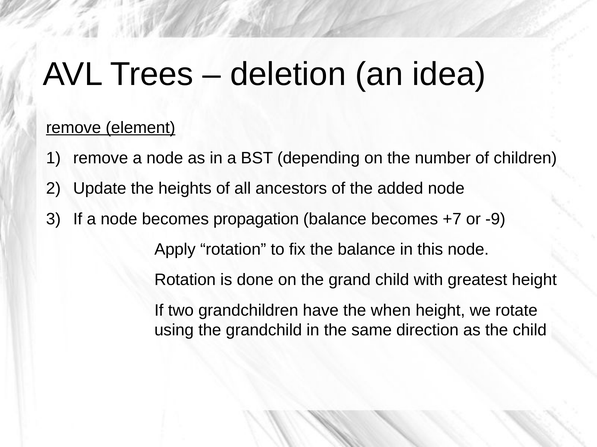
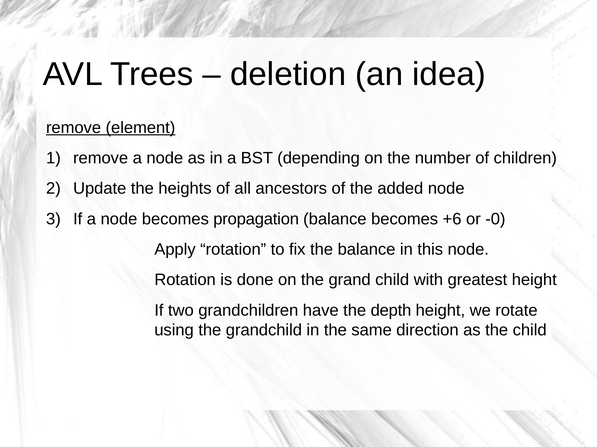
+7: +7 -> +6
-9: -9 -> -0
when: when -> depth
